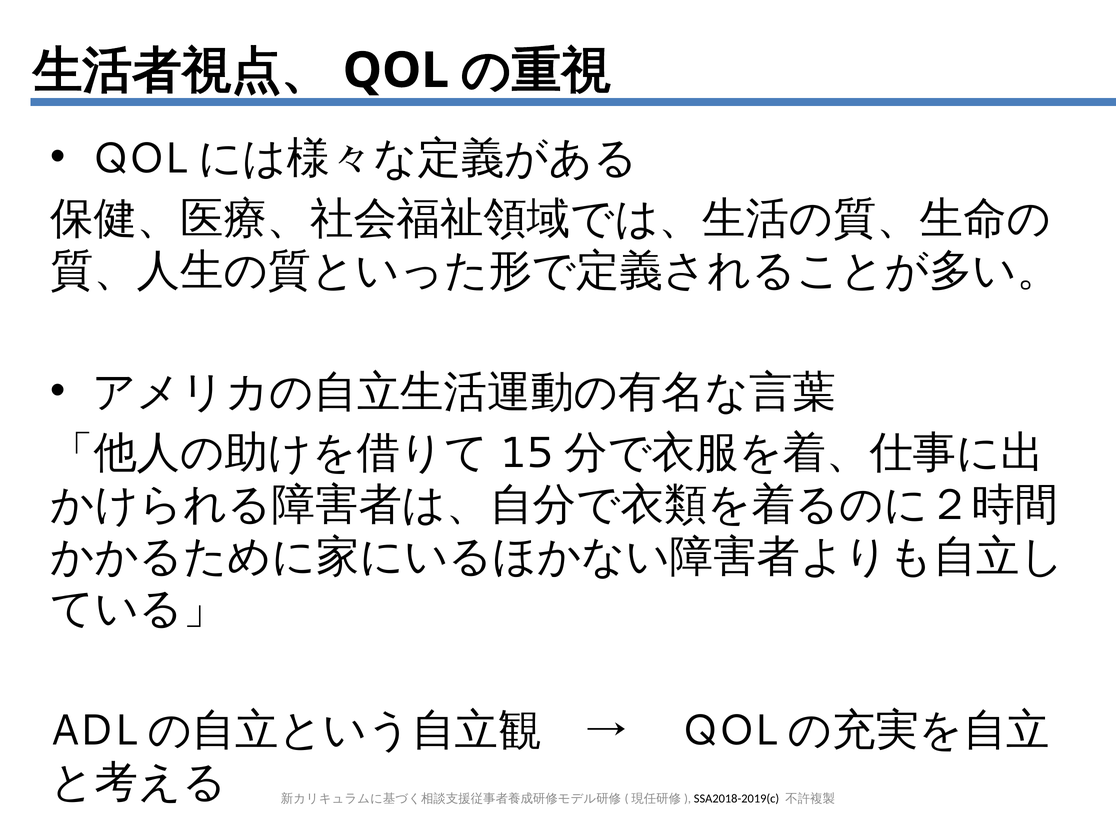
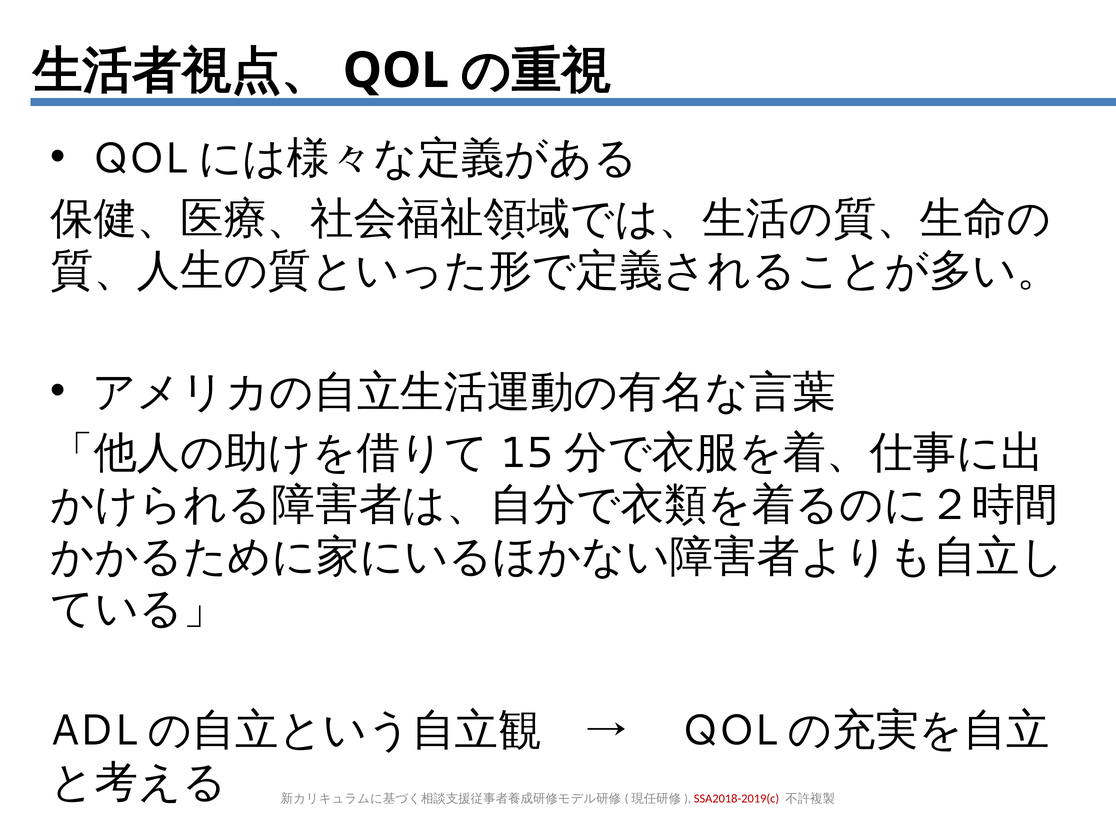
SSA2018-2019(c colour: black -> red
